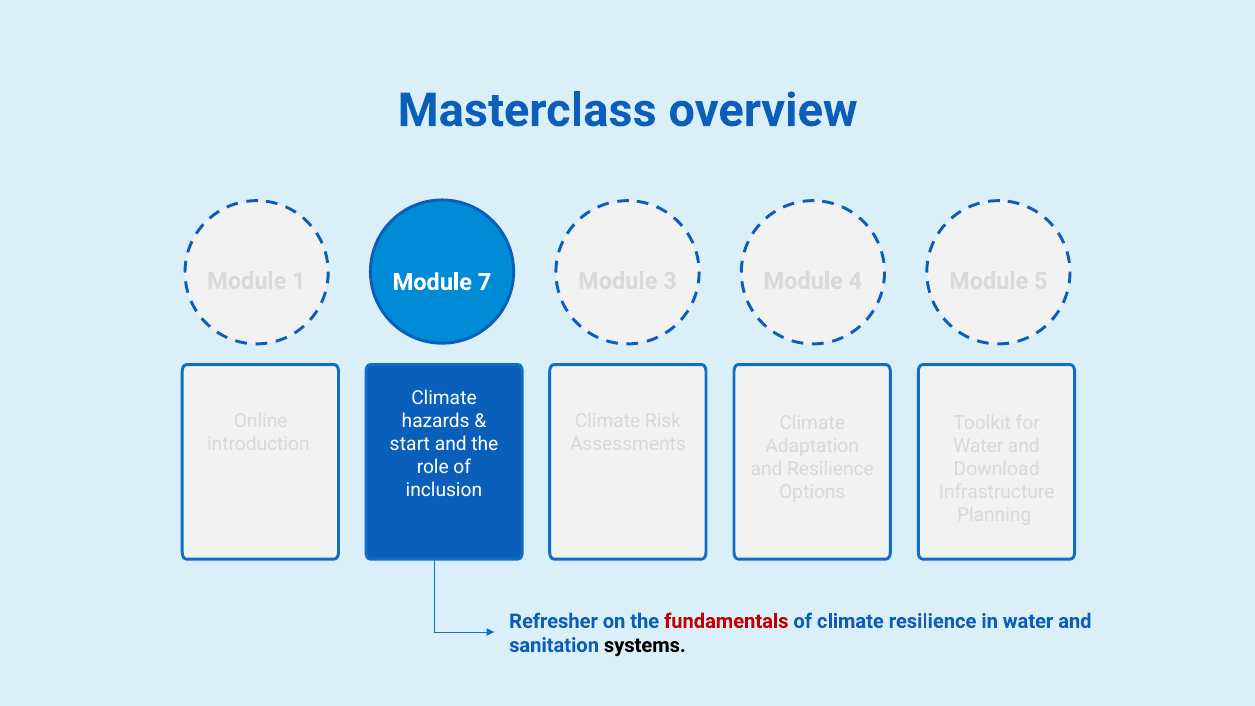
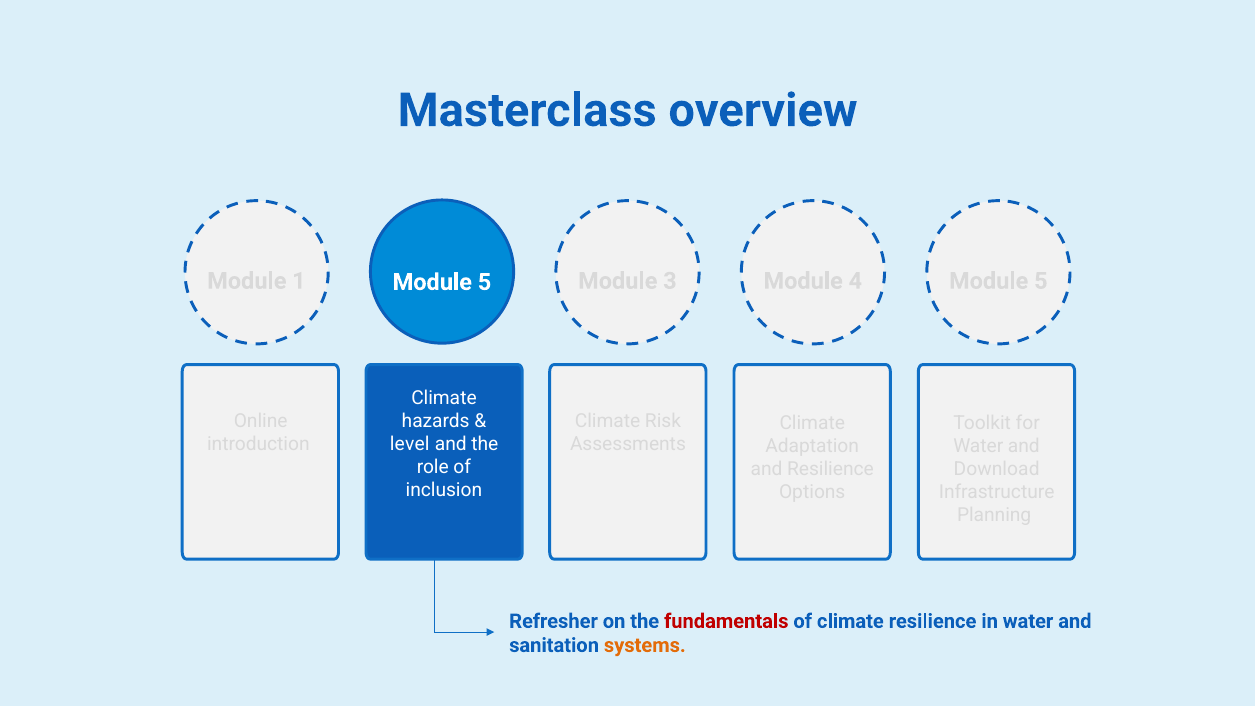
7 at (485, 282): 7 -> 5
start: start -> level
systems colour: black -> orange
